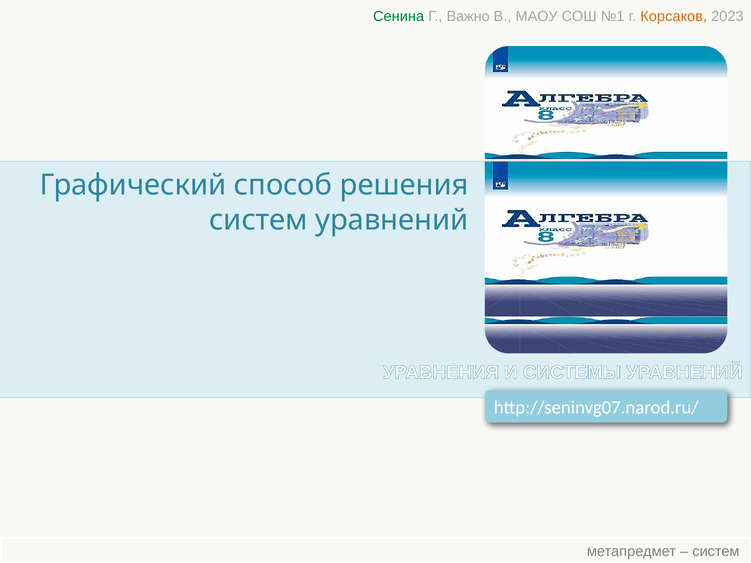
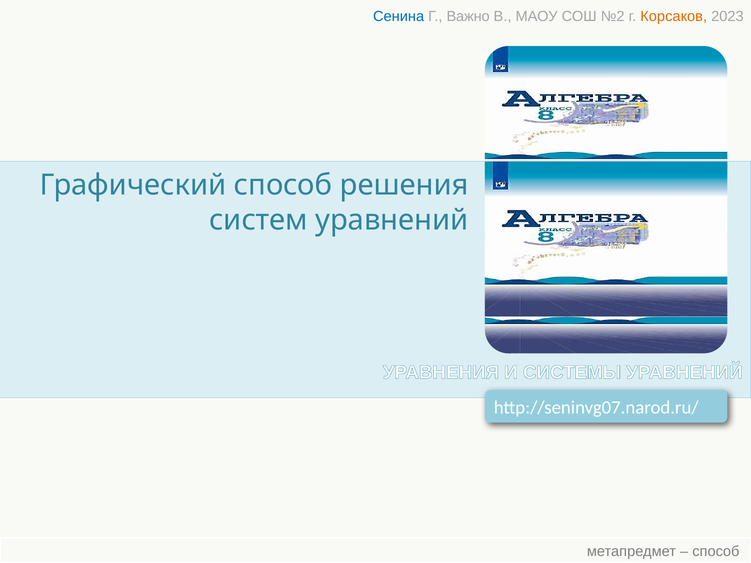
Сенина colour: green -> blue
№1: №1 -> №2
систем at (716, 552): систем -> способ
